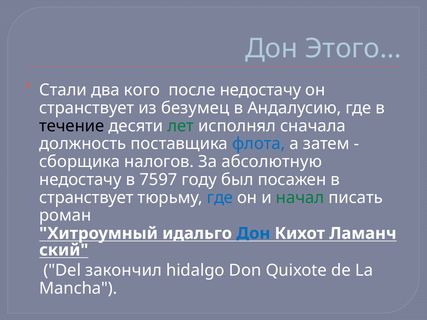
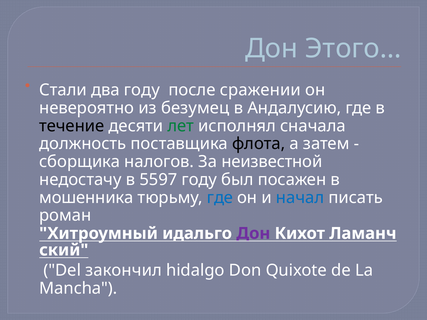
два кого: кого -> году
после недостачу: недостачу -> сражении
странствует at (87, 108): странствует -> невероятно
флота colour: blue -> black
абсолютную: абсолютную -> неизвестной
7597: 7597 -> 5597
странствует at (86, 198): странствует -> мошенника
начал colour: green -> blue
Дон at (253, 234) colour: blue -> purple
